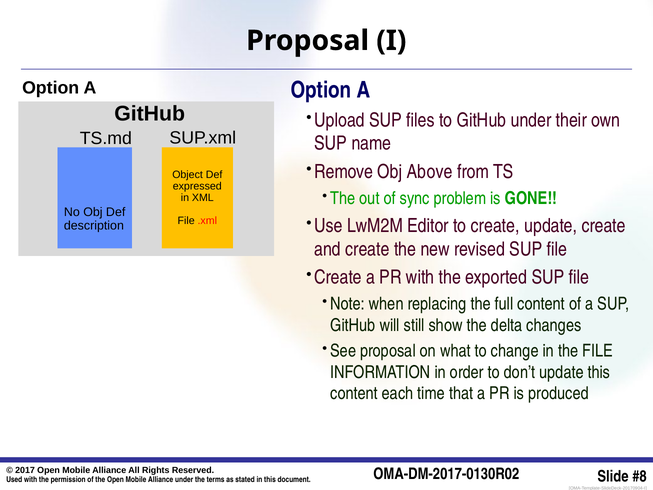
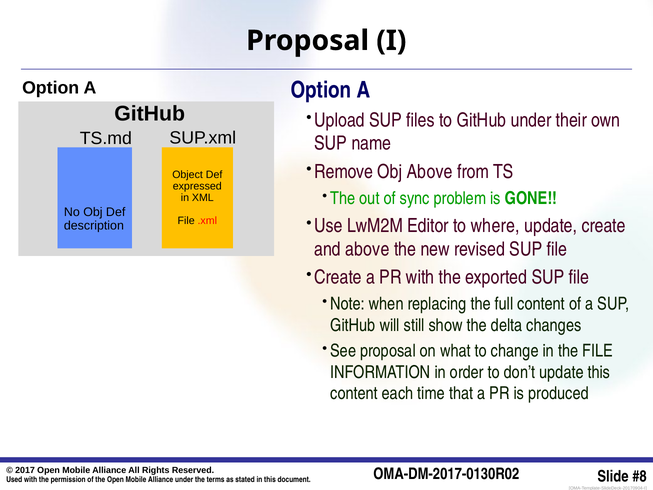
to create: create -> where
and create: create -> above
